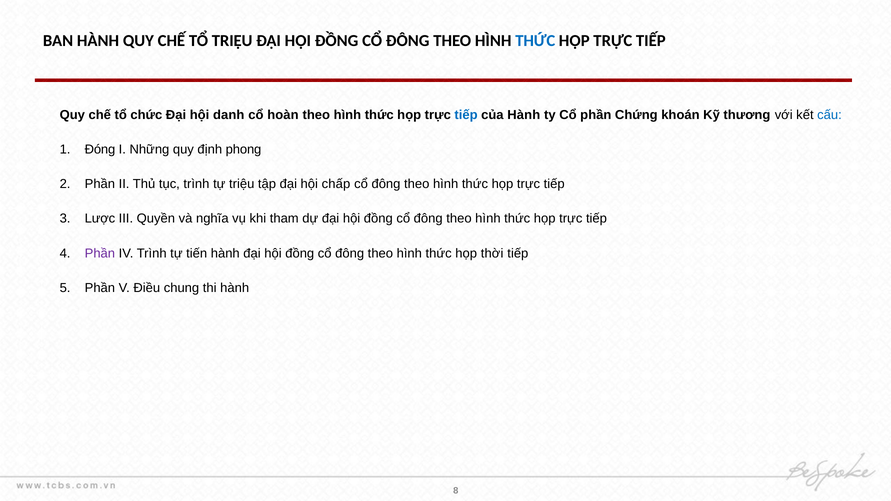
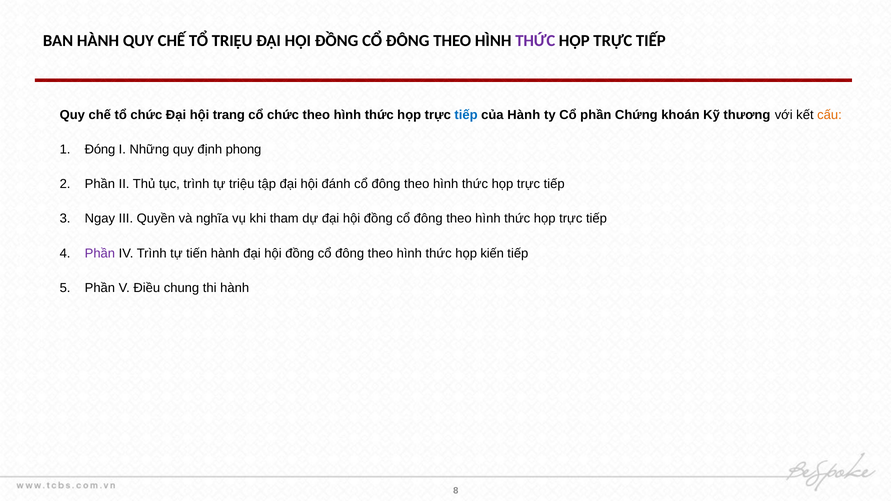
THỨC at (535, 41) colour: blue -> purple
danh: danh -> trang
cổ hoàn: hoàn -> chức
cấu colour: blue -> orange
chấp: chấp -> đánh
Lược: Lược -> Ngay
thời: thời -> kiến
